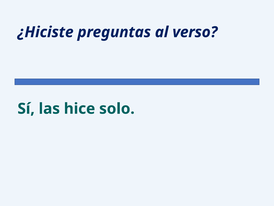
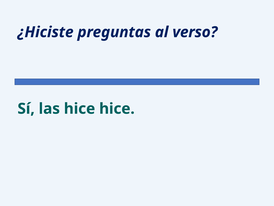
hice solo: solo -> hice
